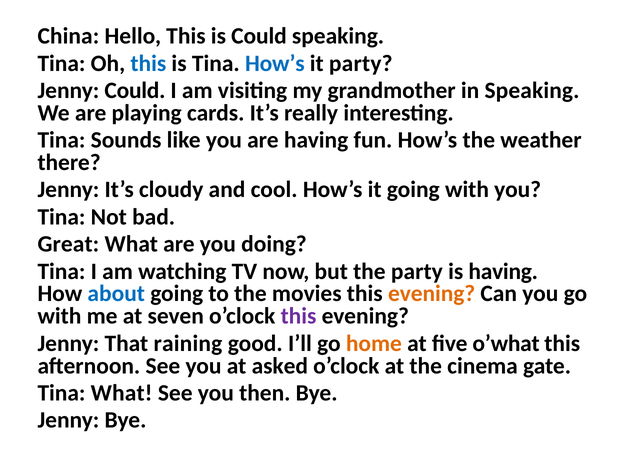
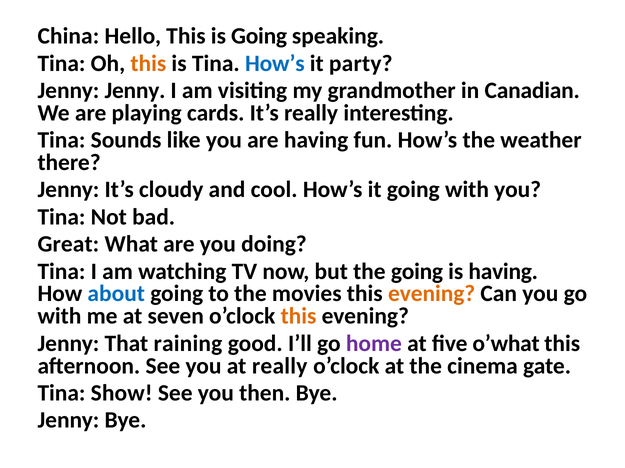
is Could: Could -> Going
this at (148, 63) colour: blue -> orange
Jenny Could: Could -> Jenny
in Speaking: Speaking -> Canadian
the party: party -> going
this at (299, 317) colour: purple -> orange
home colour: orange -> purple
at asked: asked -> really
Tina What: What -> Show
